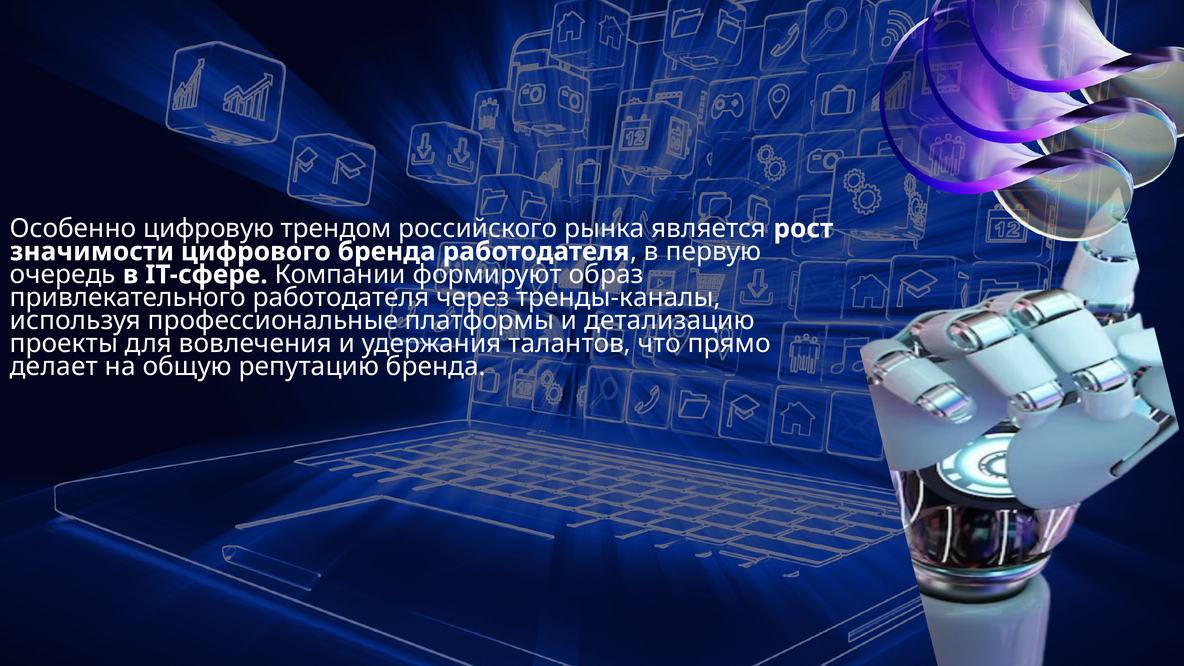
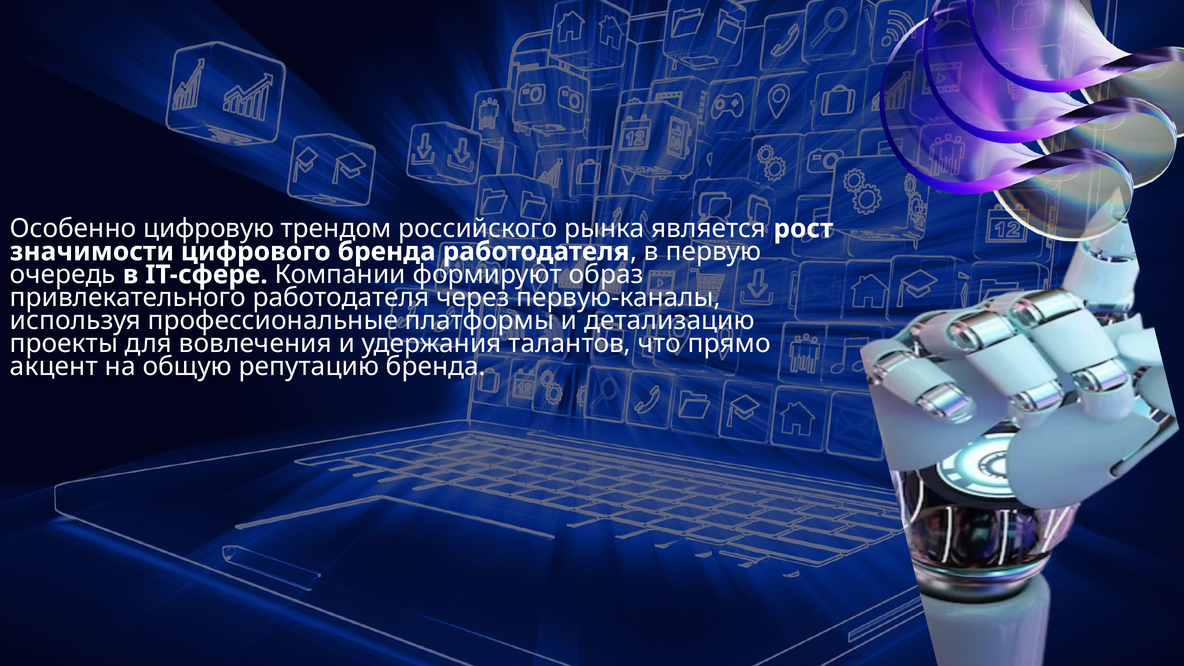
тренды-каналы: тренды-каналы -> первую-каналы
делает: делает -> акцент
